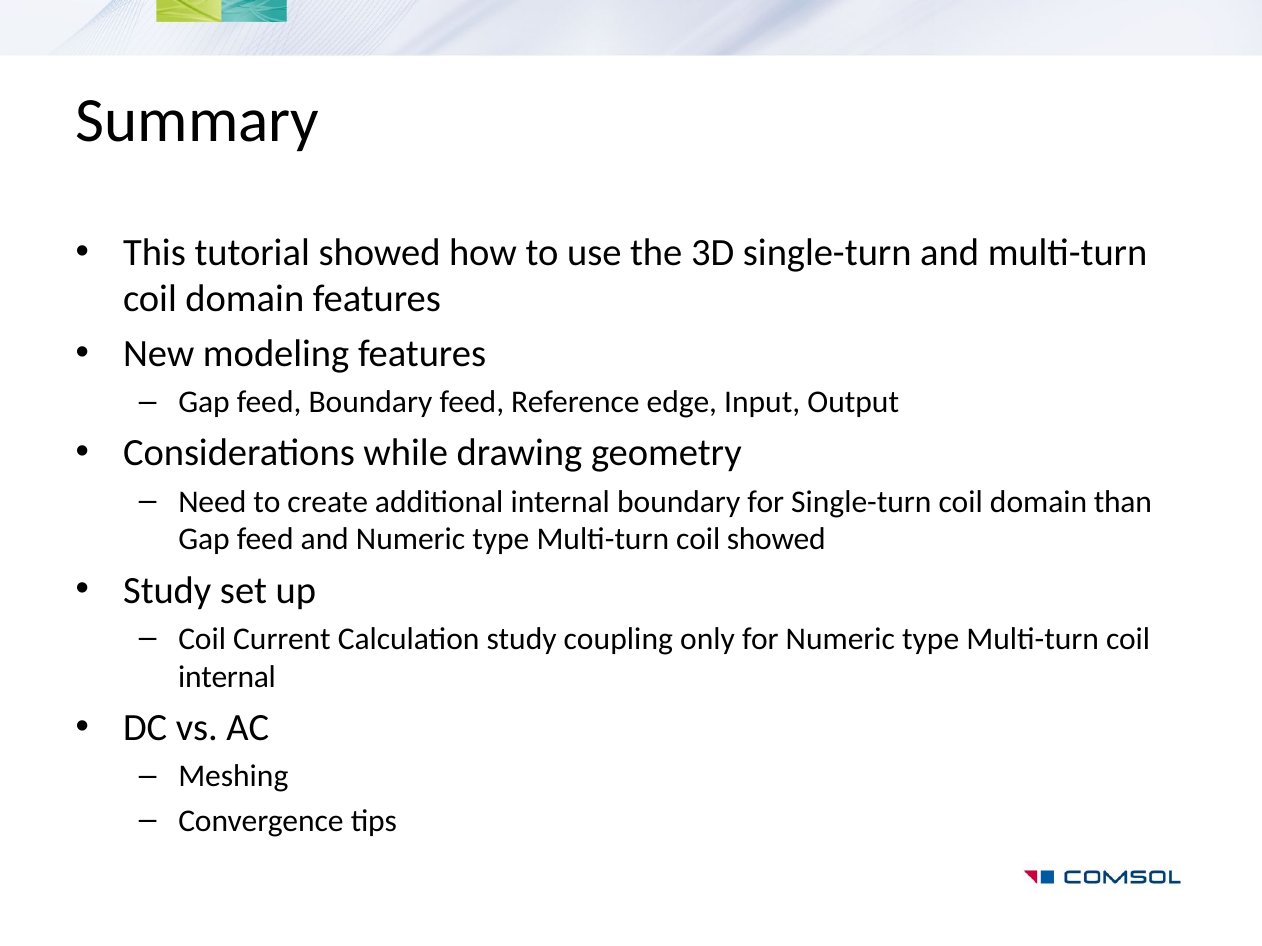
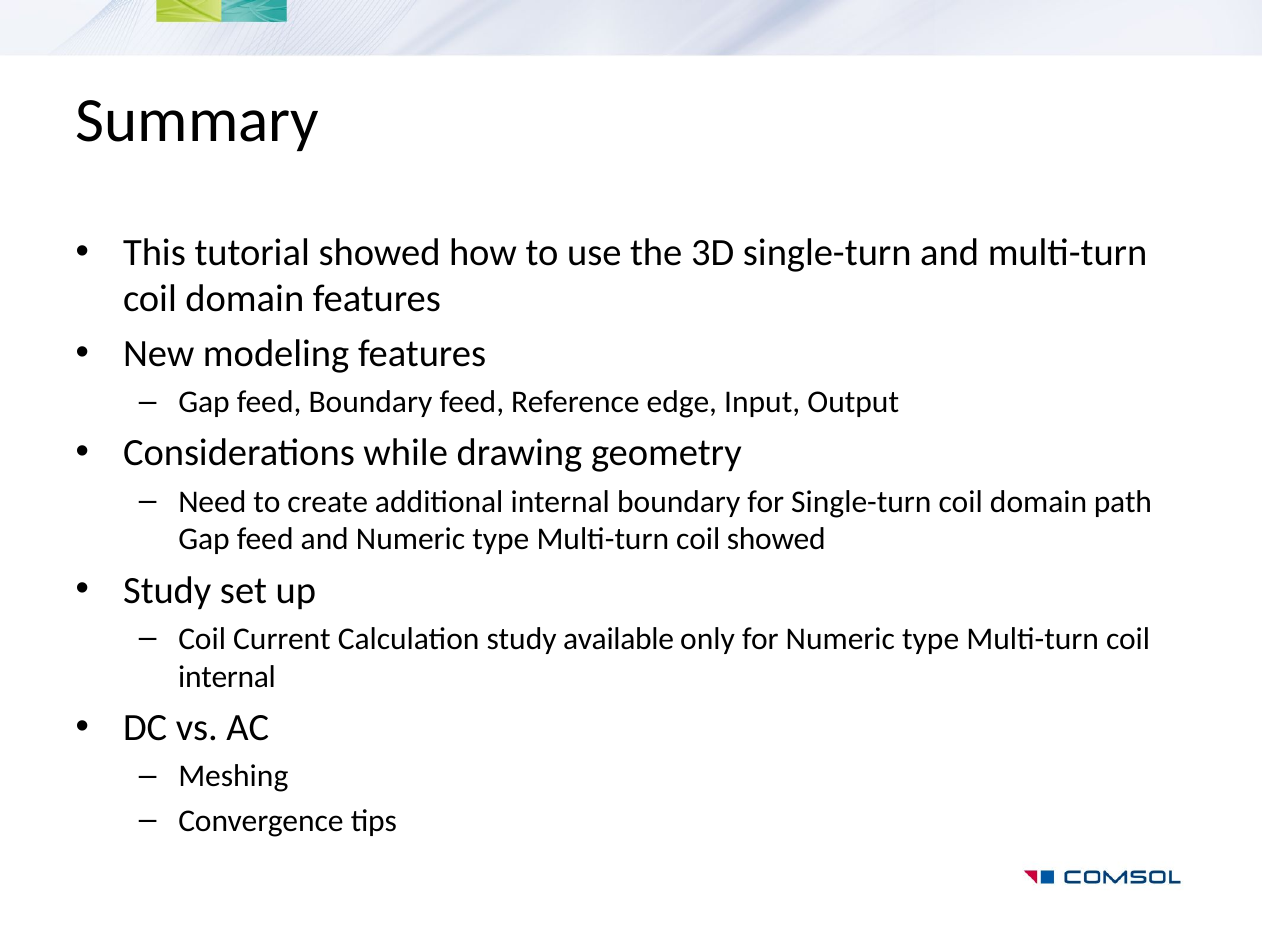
than: than -> path
coupling: coupling -> available
